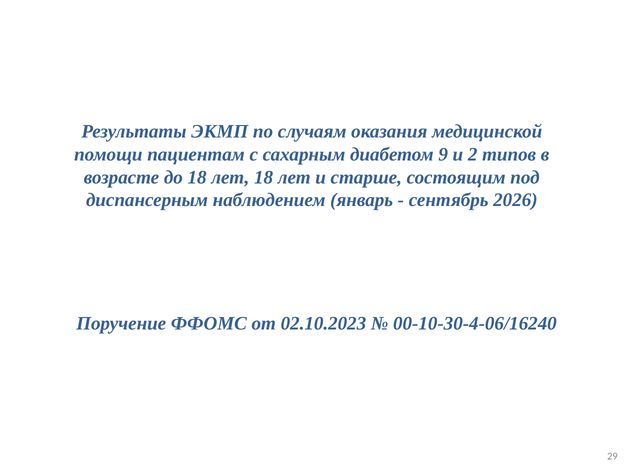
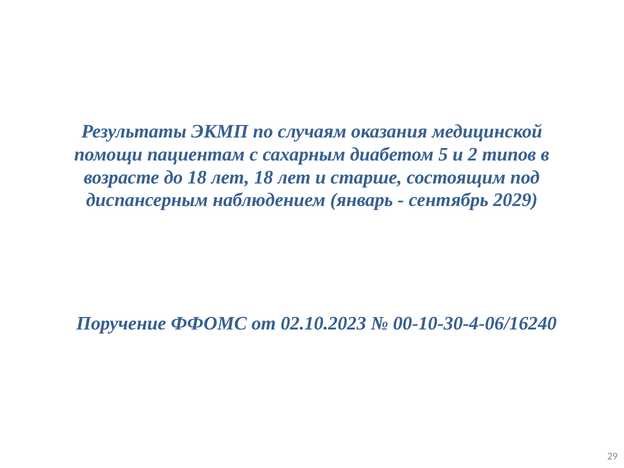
9: 9 -> 5
2026: 2026 -> 2029
